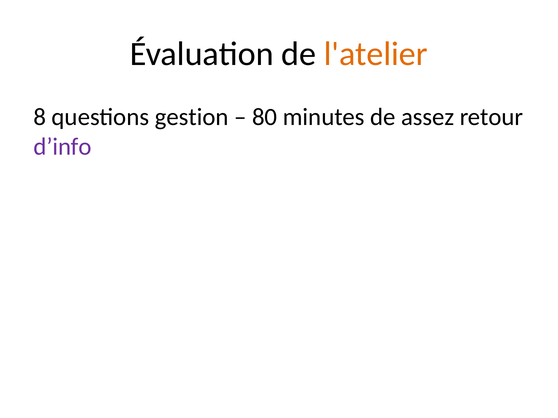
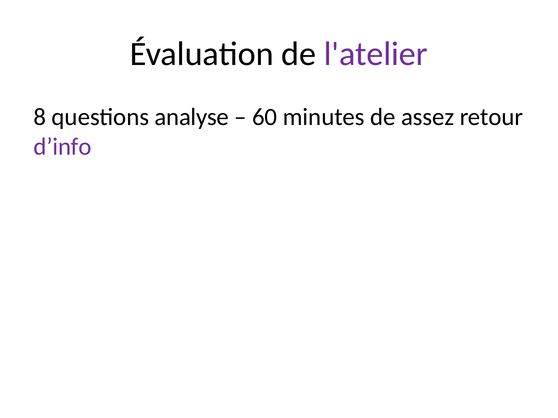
l'atelier colour: orange -> purple
gestion: gestion -> analyse
80: 80 -> 60
